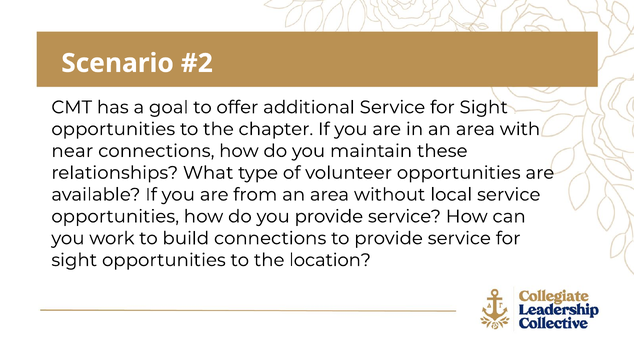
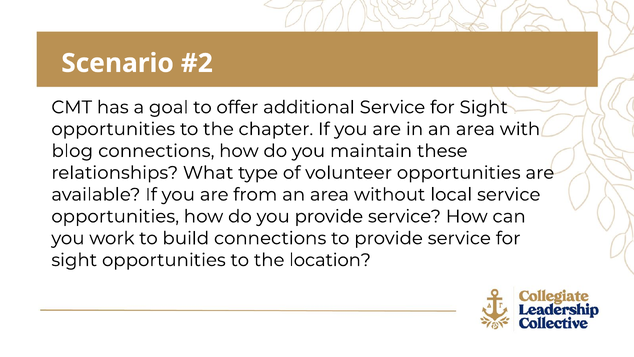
near: near -> blog
